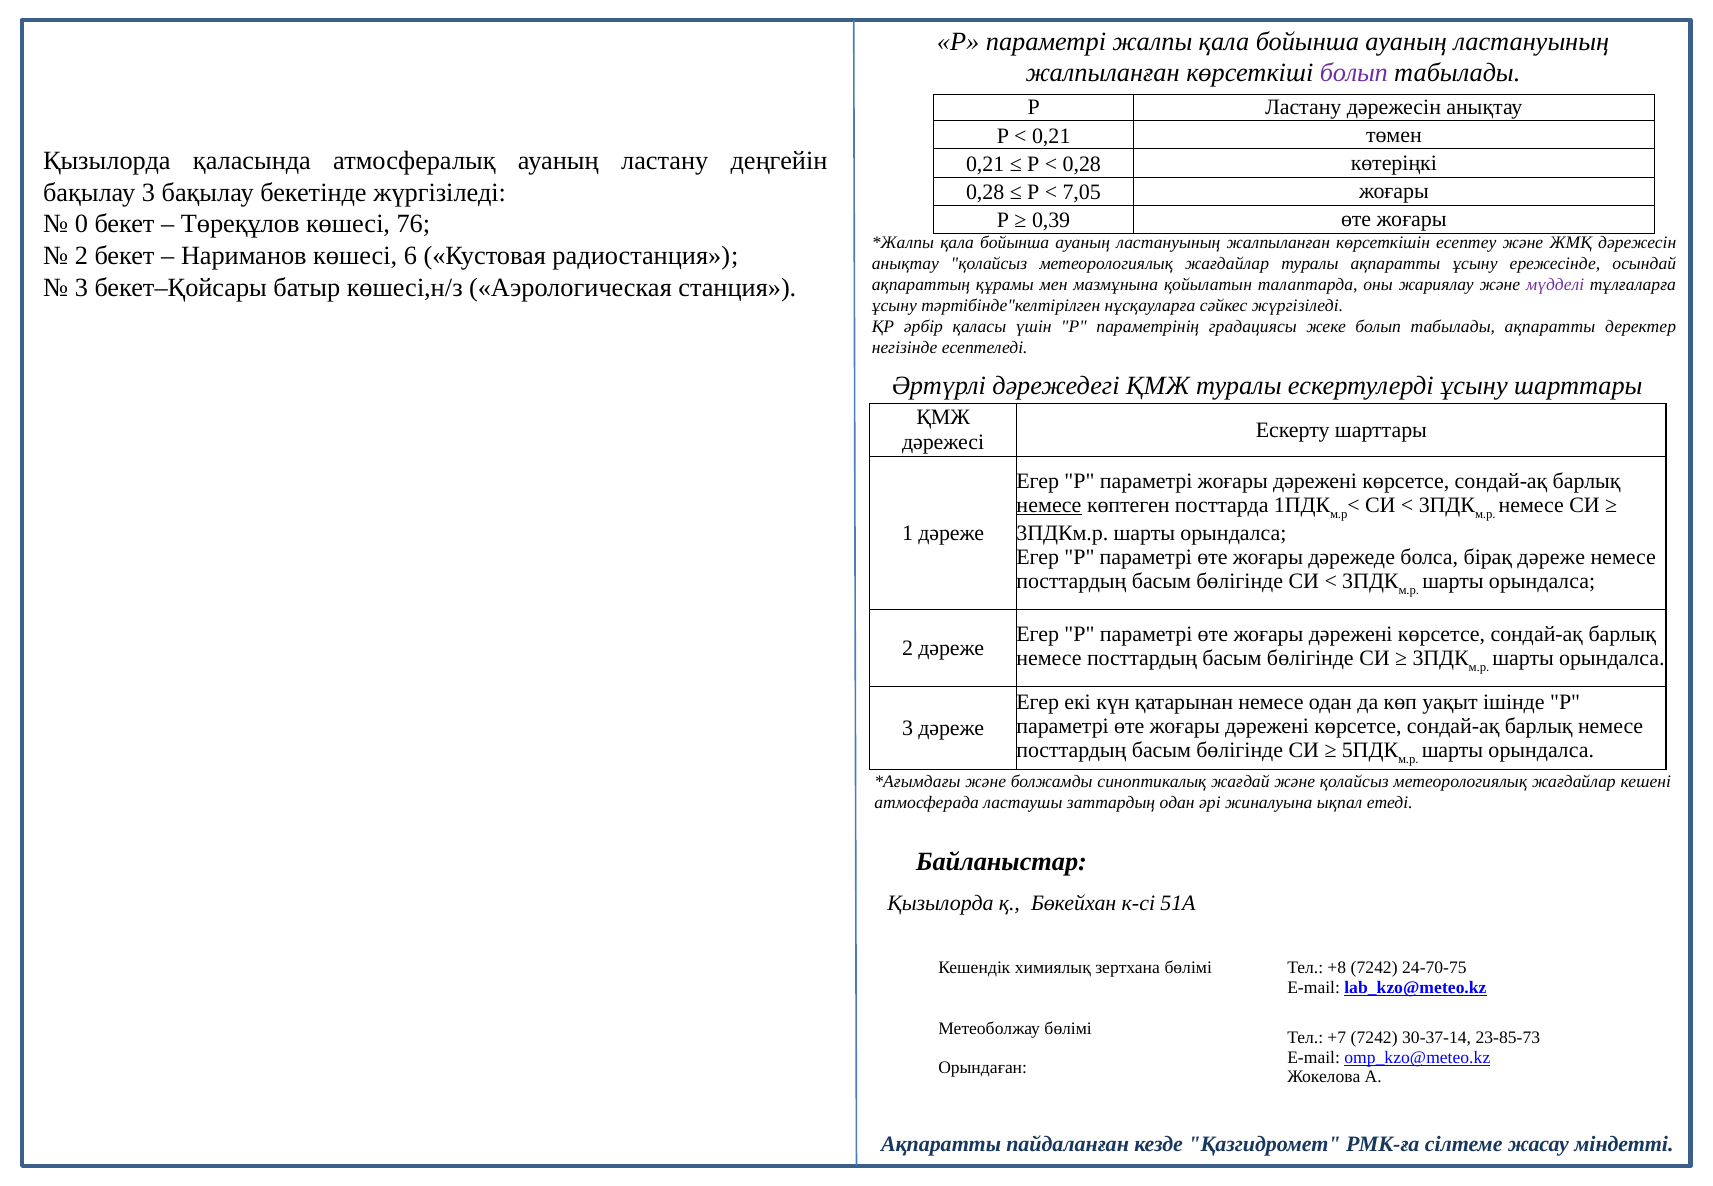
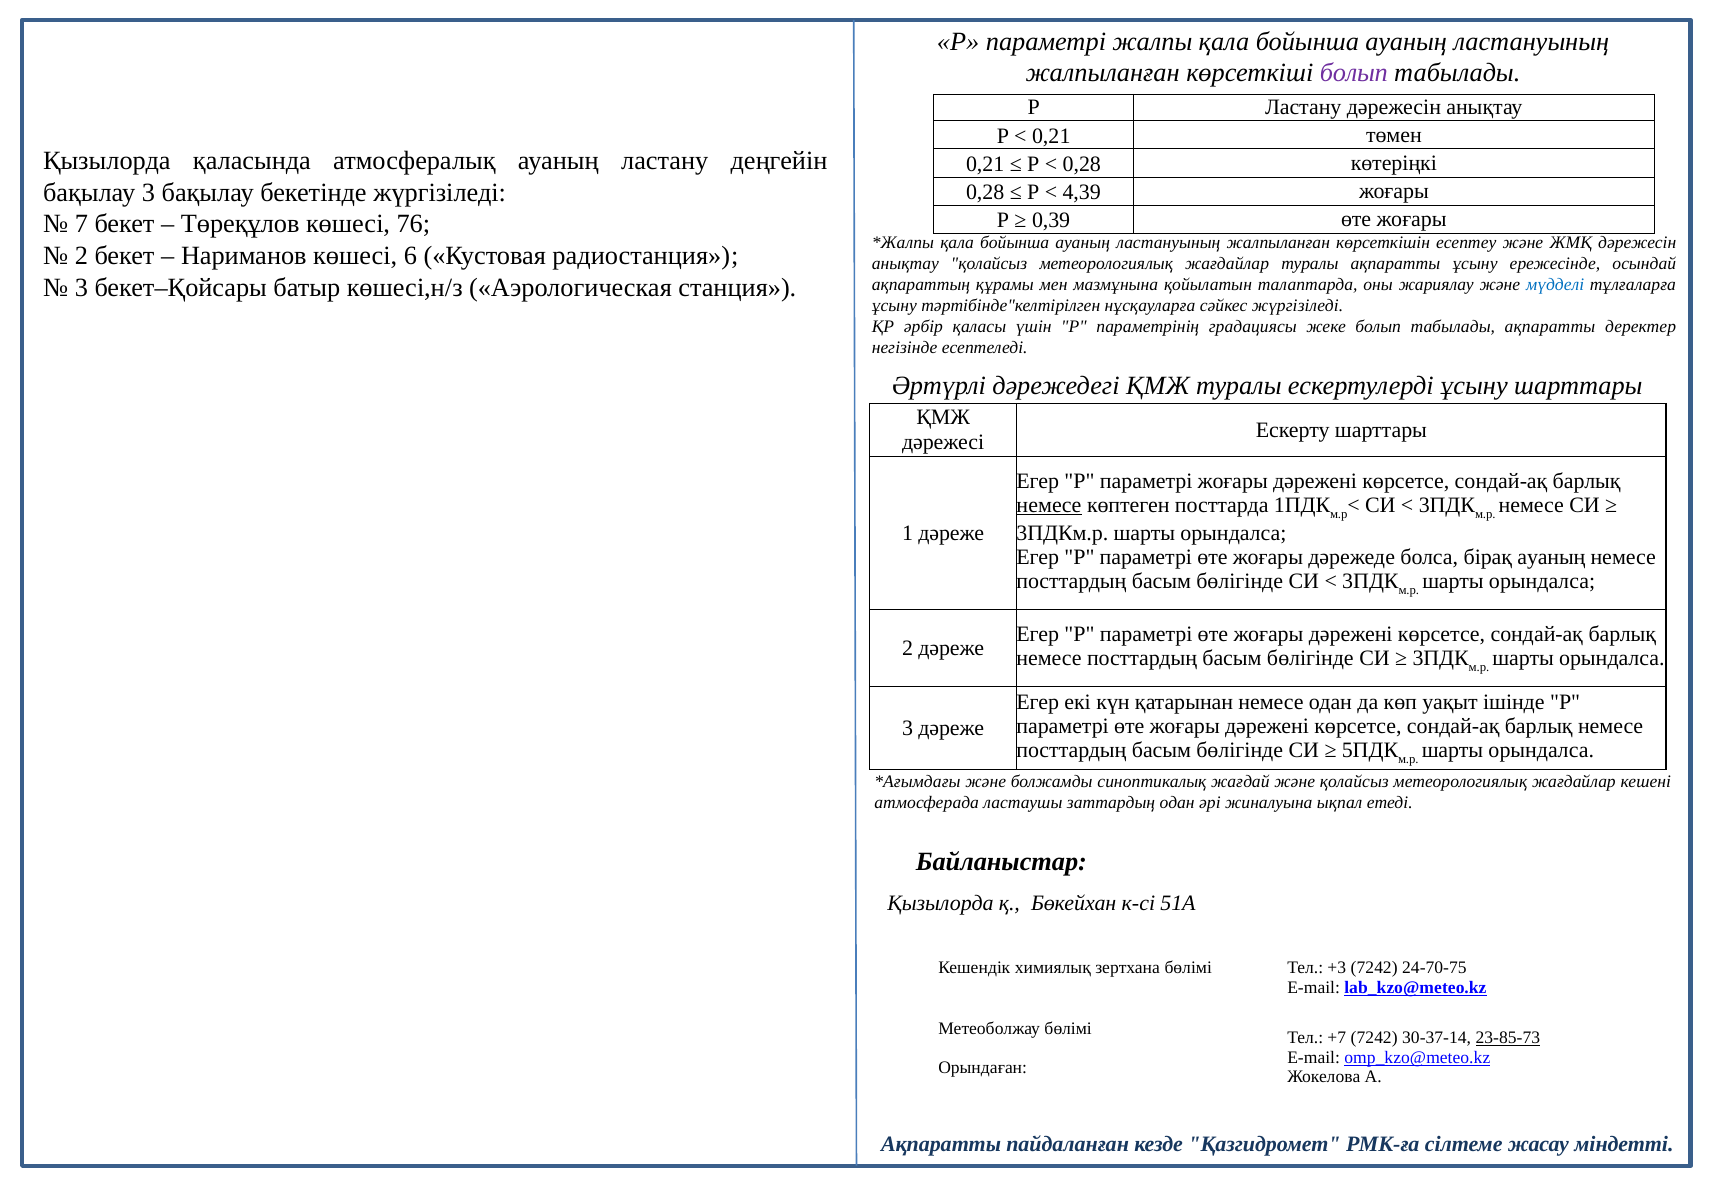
7,05: 7,05 -> 4,39
0: 0 -> 7
мүдделі colour: purple -> blue
бірақ дәреже: дәреже -> ауаның
+8: +8 -> +3
23-85-73 underline: none -> present
